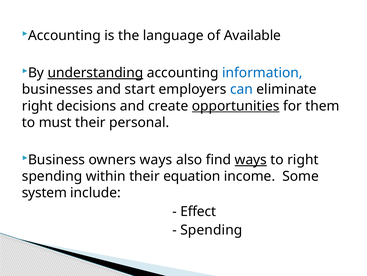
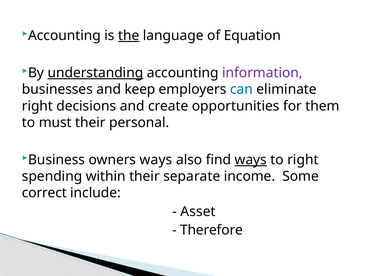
the underline: none -> present
Available: Available -> Equation
information colour: blue -> purple
start: start -> keep
opportunities underline: present -> none
equation: equation -> separate
system: system -> correct
Effect: Effect -> Asset
Spending at (211, 230): Spending -> Therefore
